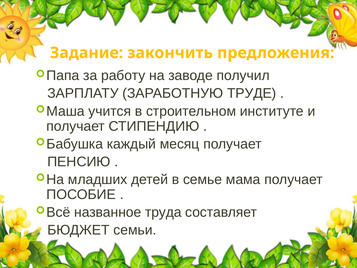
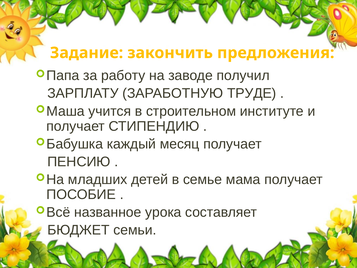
труда: труда -> урока
